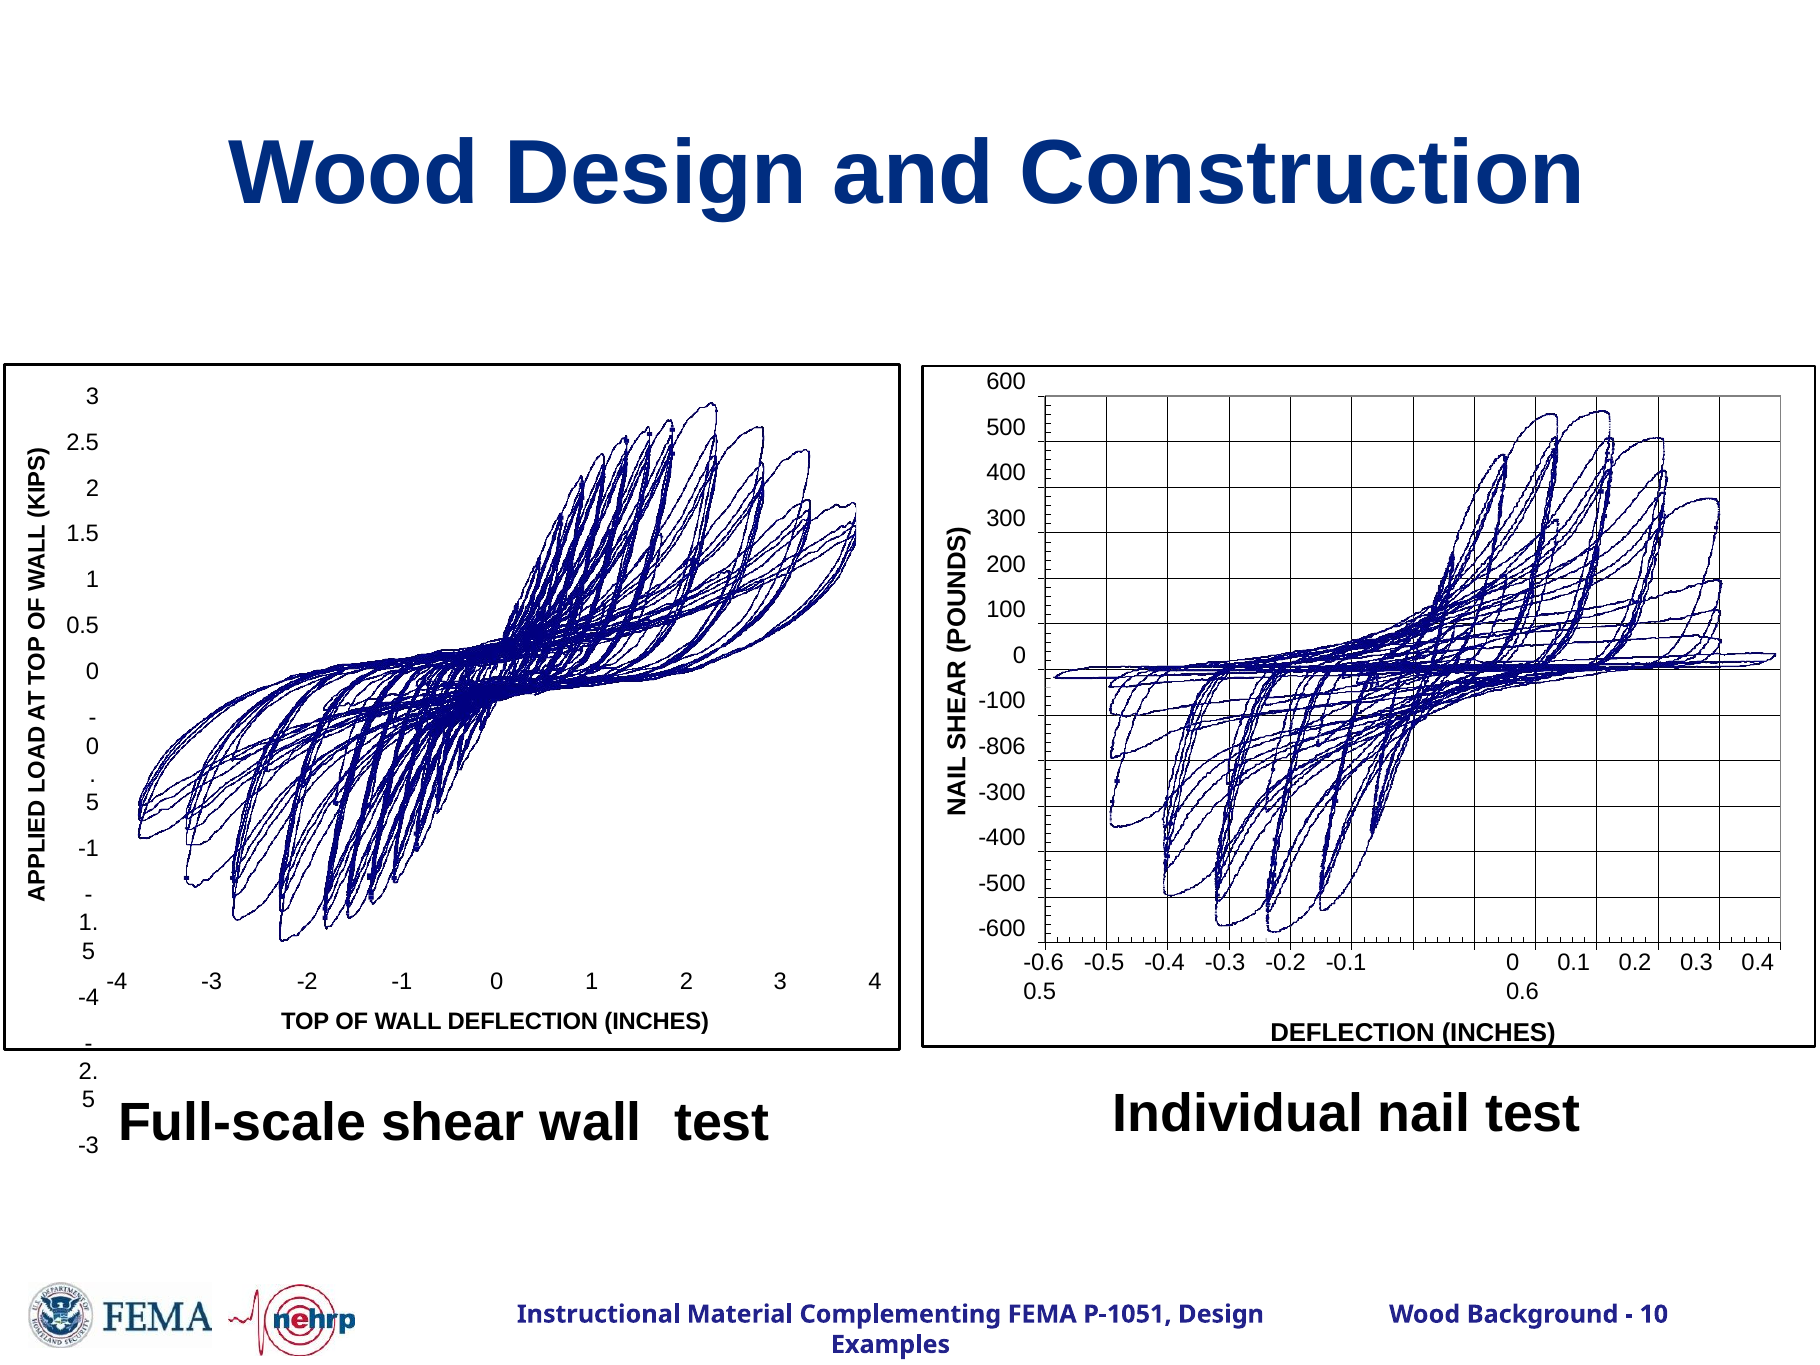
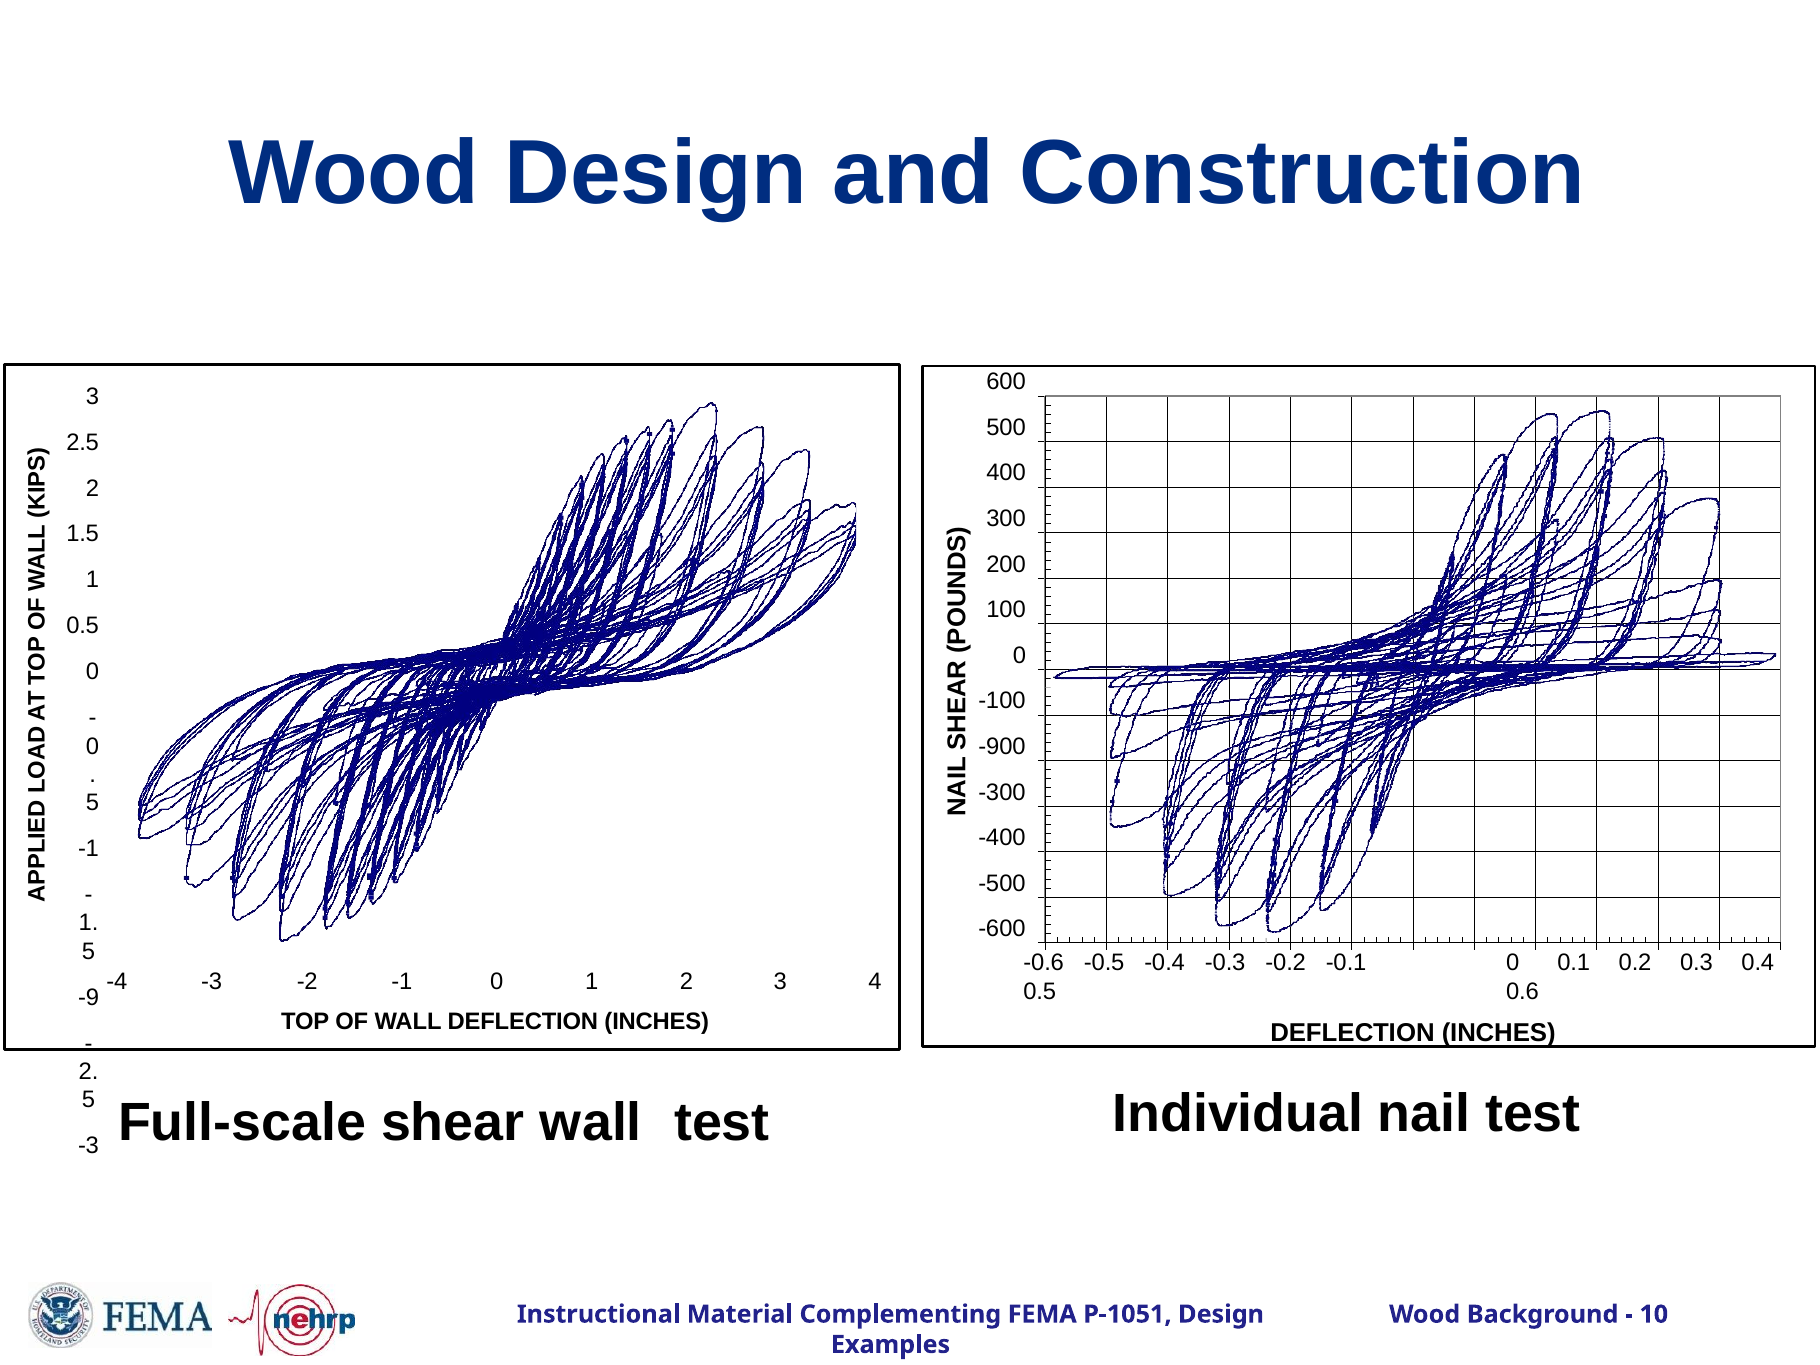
-806: -806 -> -900
-4 at (89, 997): -4 -> -9
